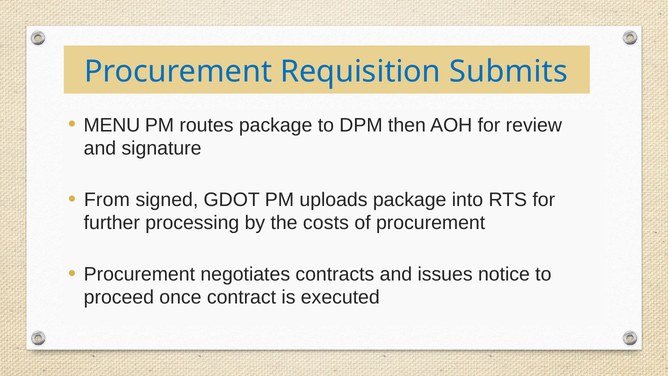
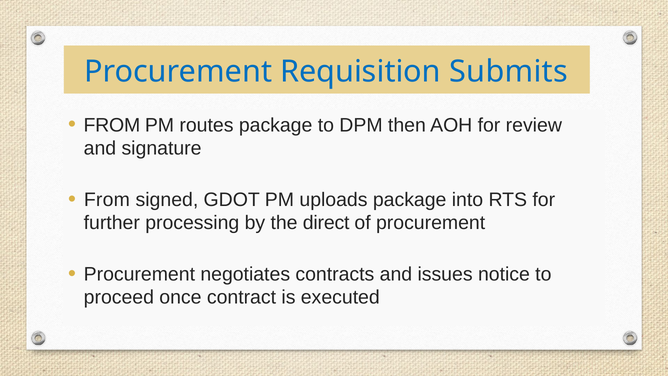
MENU at (112, 125): MENU -> FROM
costs: costs -> direct
